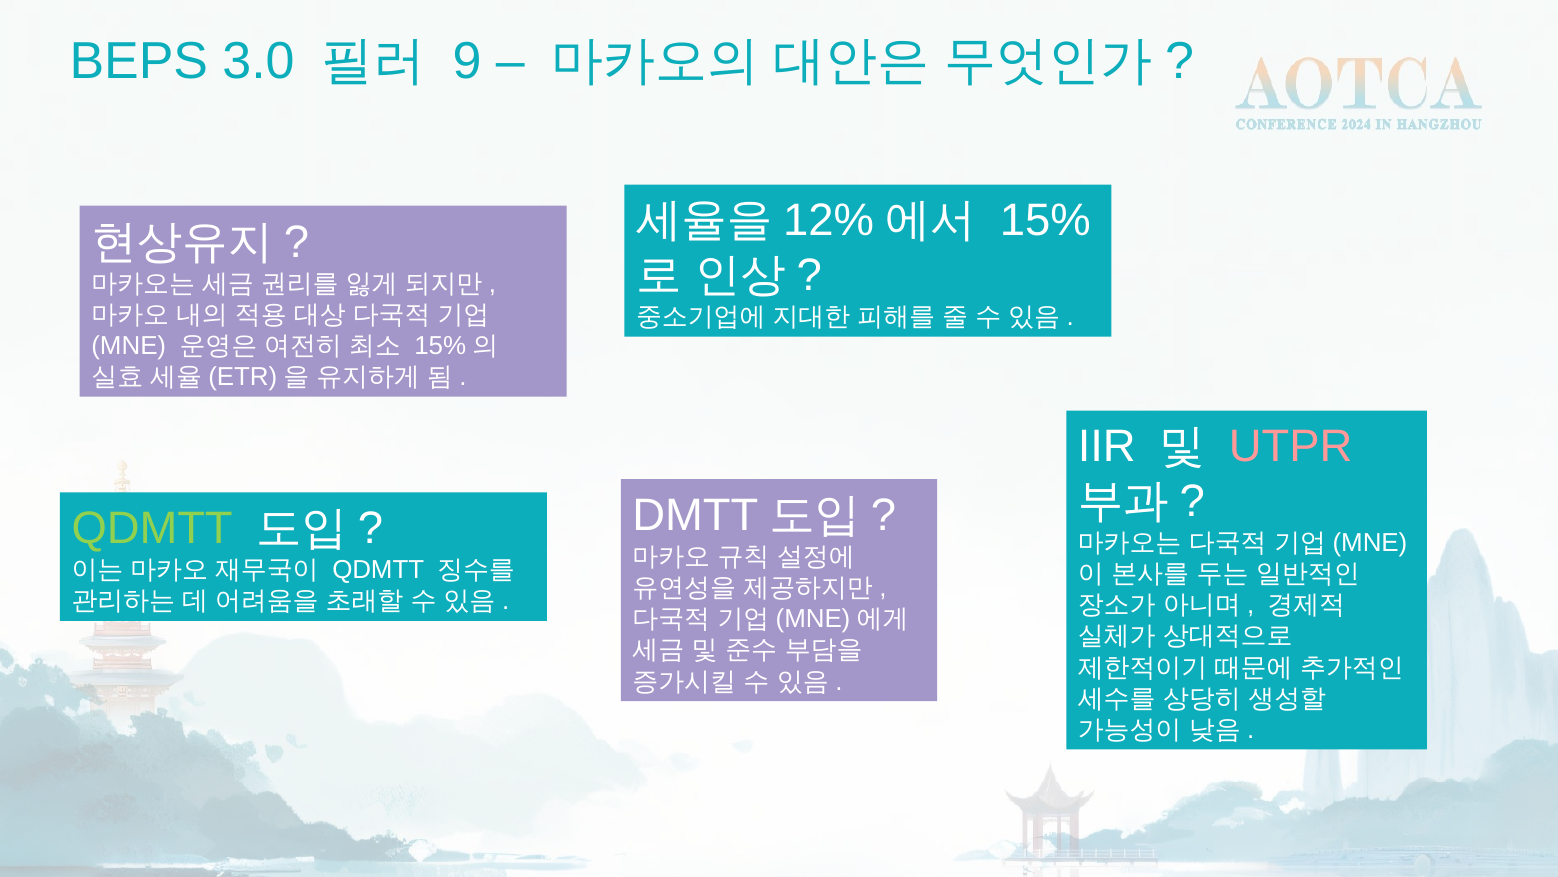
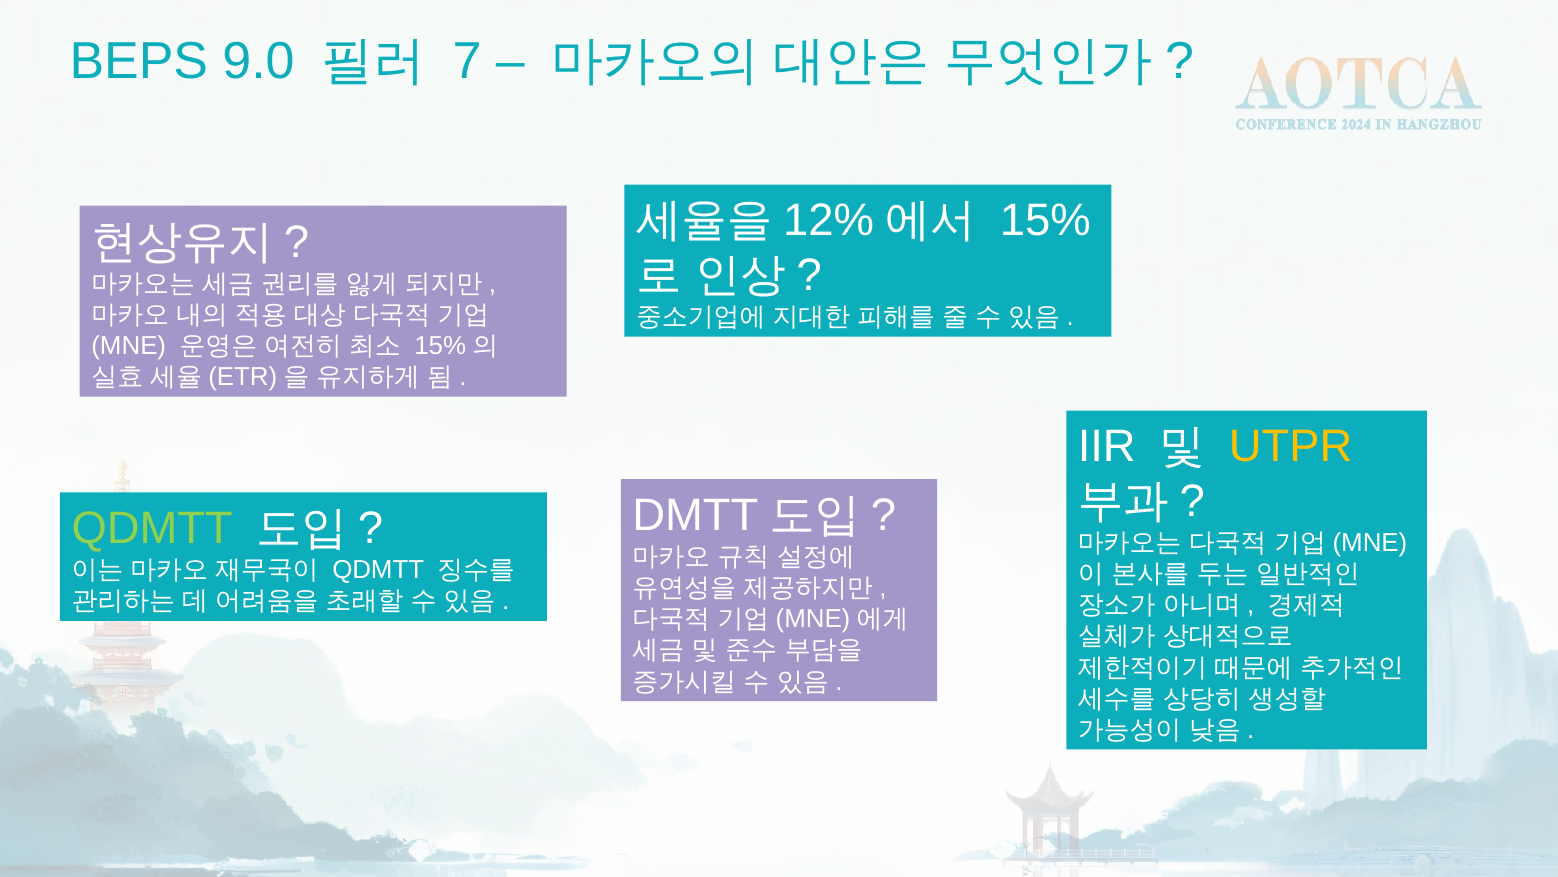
3.0: 3.0 -> 9.0
9: 9 -> 7
UTPR colour: pink -> yellow
